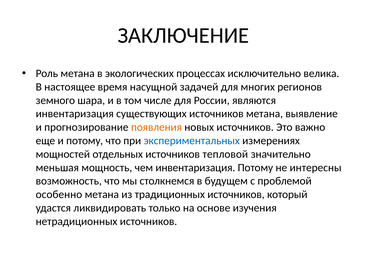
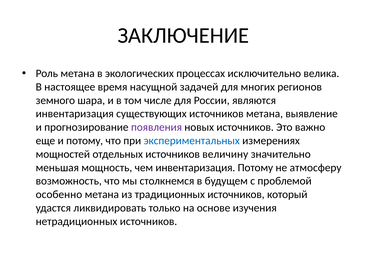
появления colour: orange -> purple
тепловой: тепловой -> величину
интересны: интересны -> атмосферу
